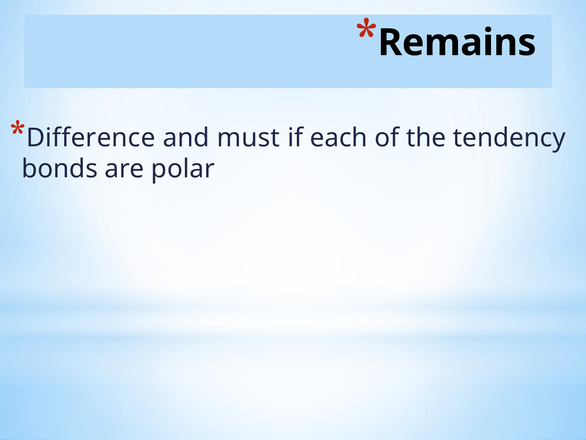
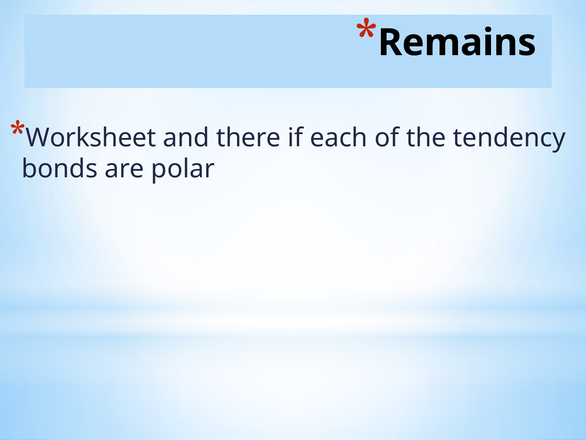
Difference: Difference -> Worksheet
must: must -> there
